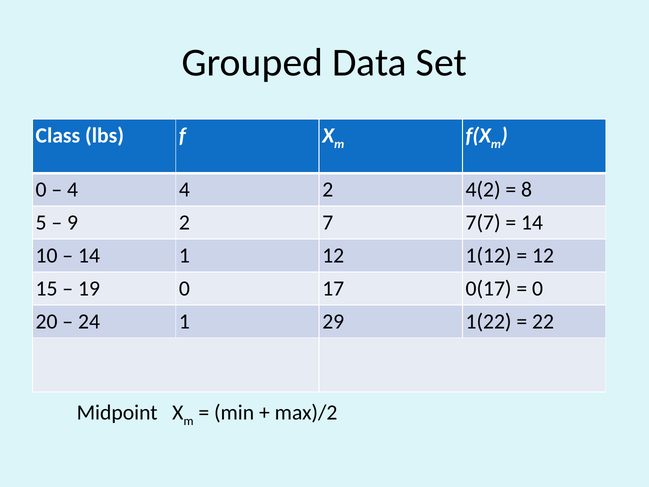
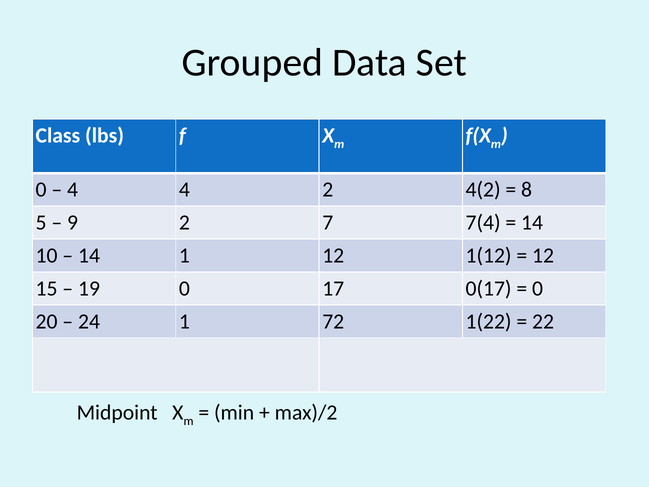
7(7: 7(7 -> 7(4
29: 29 -> 72
